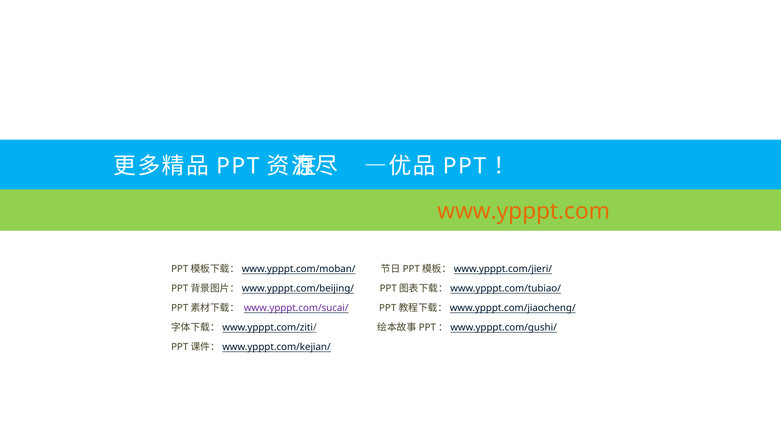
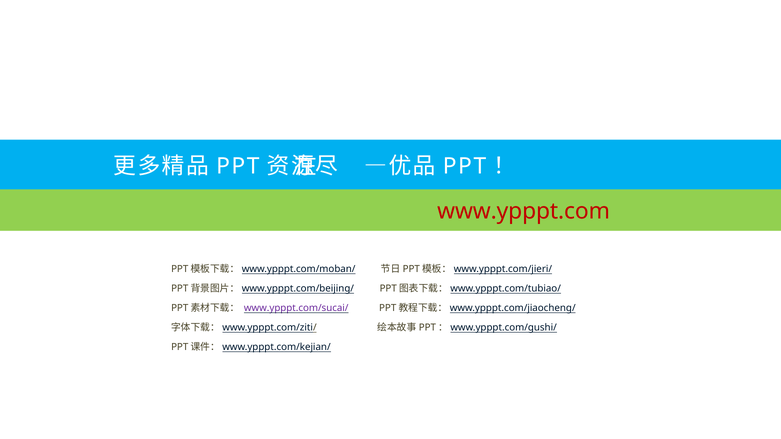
www.ypppt.com colour: orange -> red
